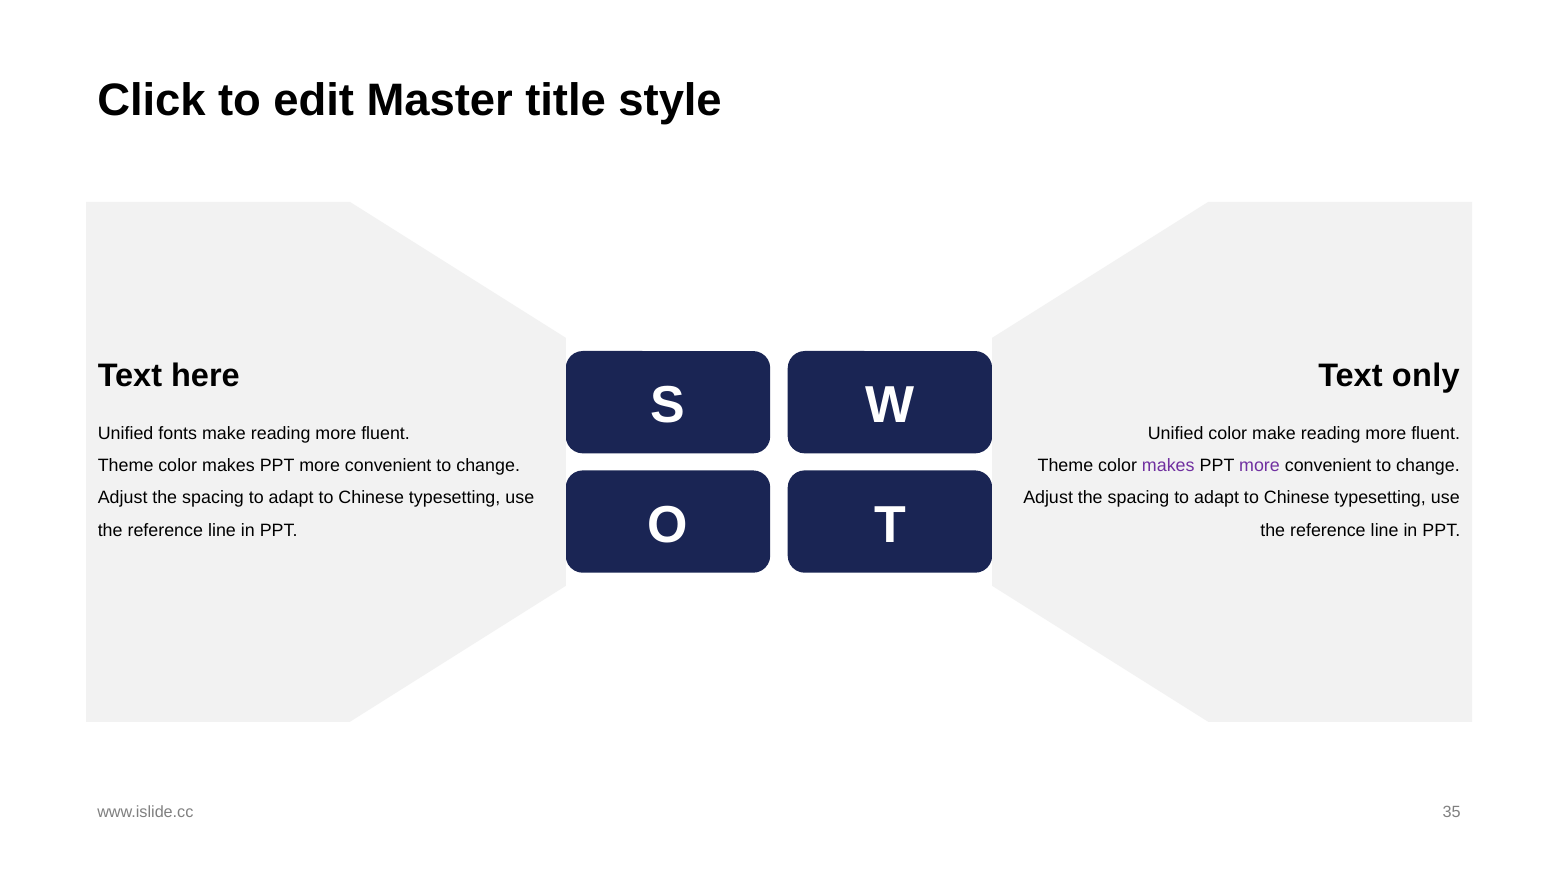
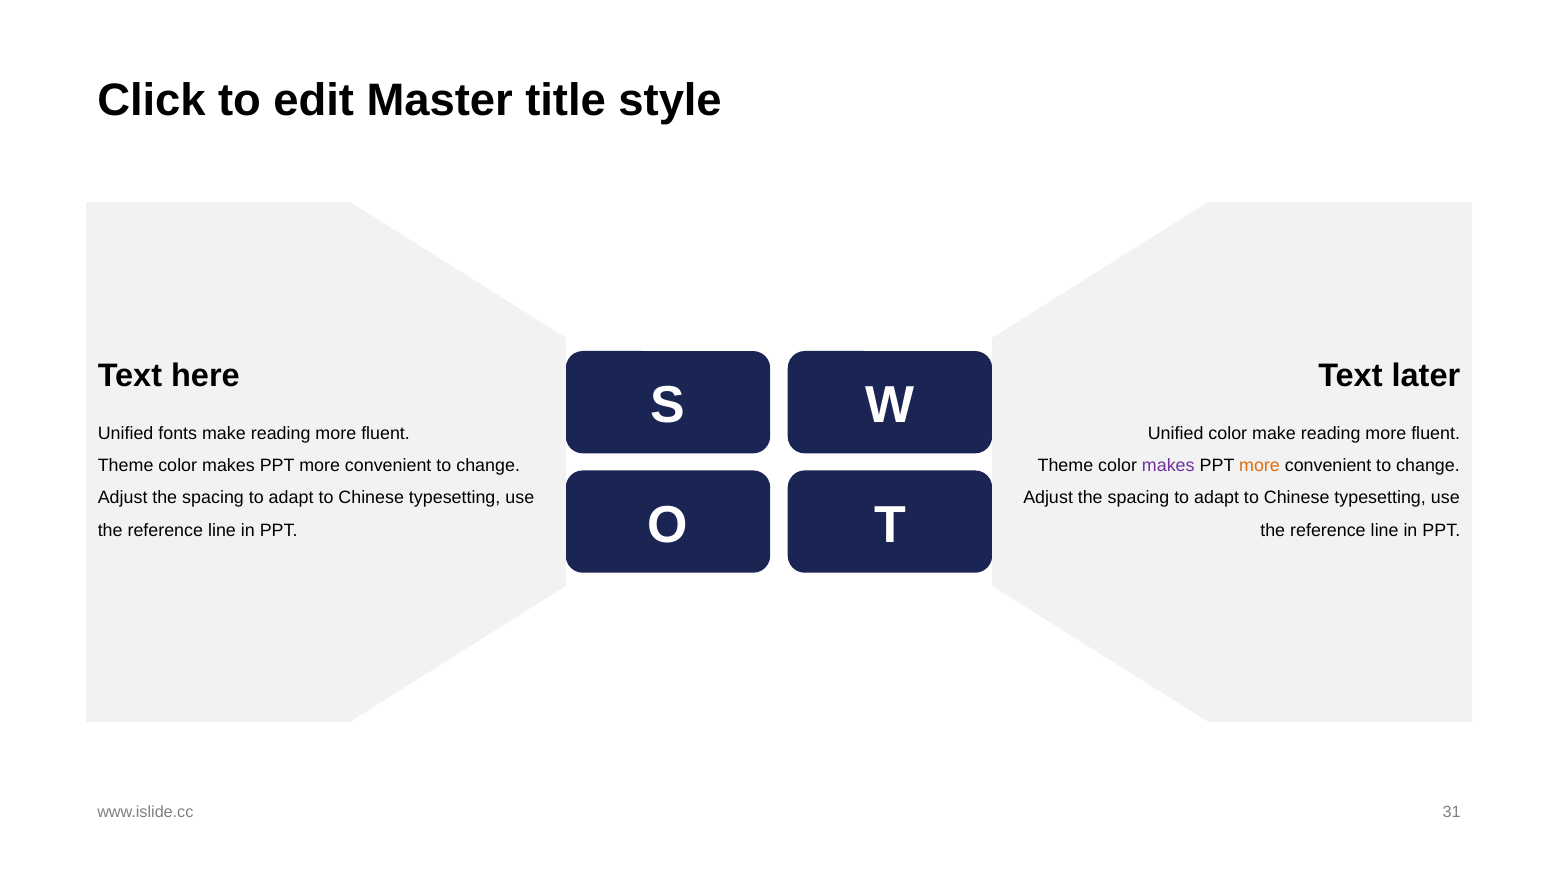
only: only -> later
more at (1259, 465) colour: purple -> orange
35: 35 -> 31
